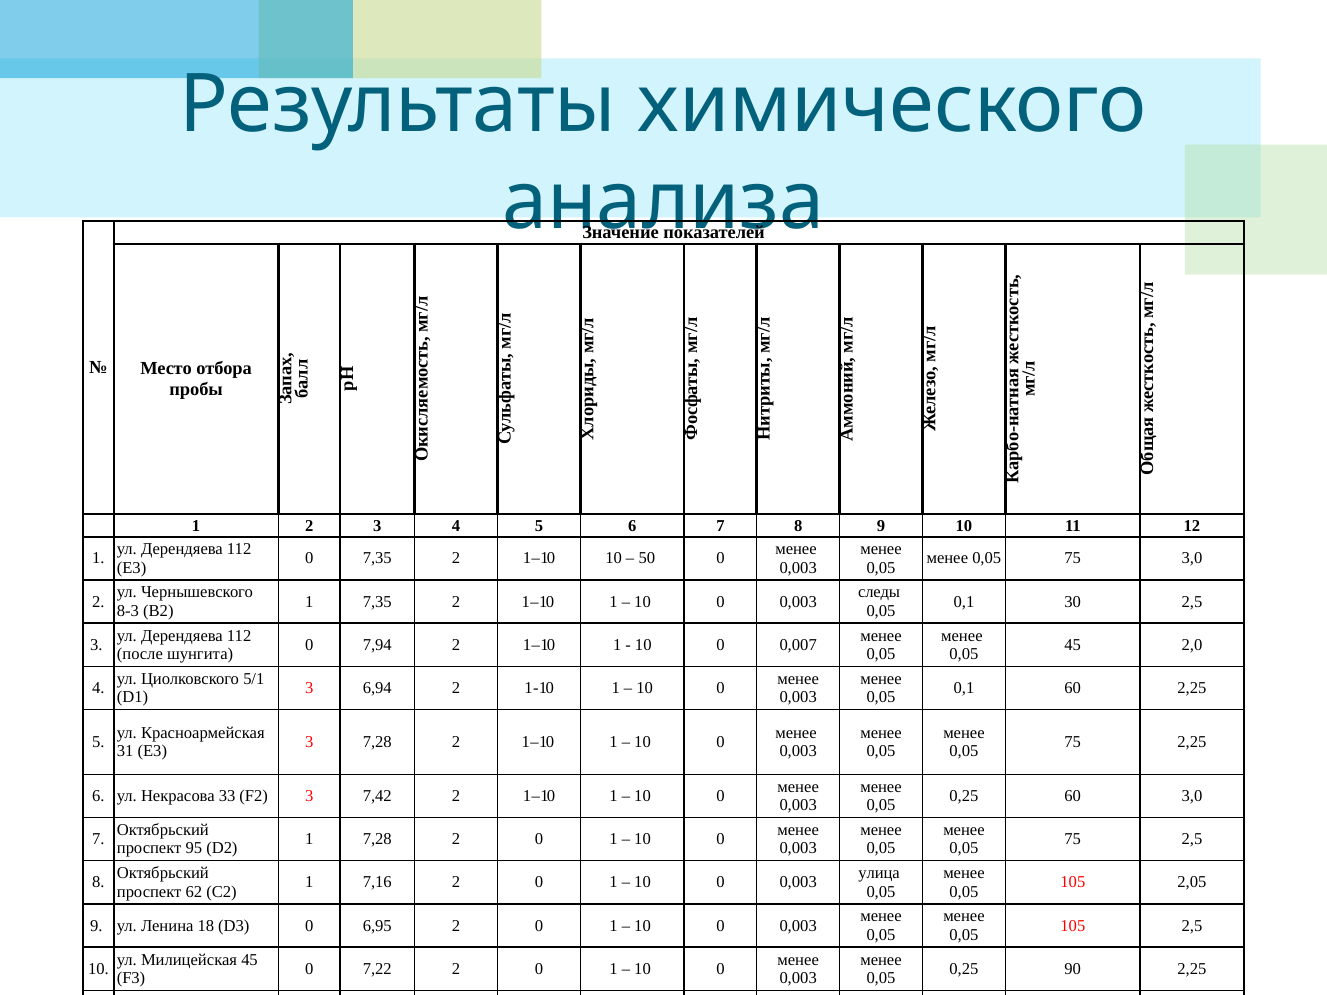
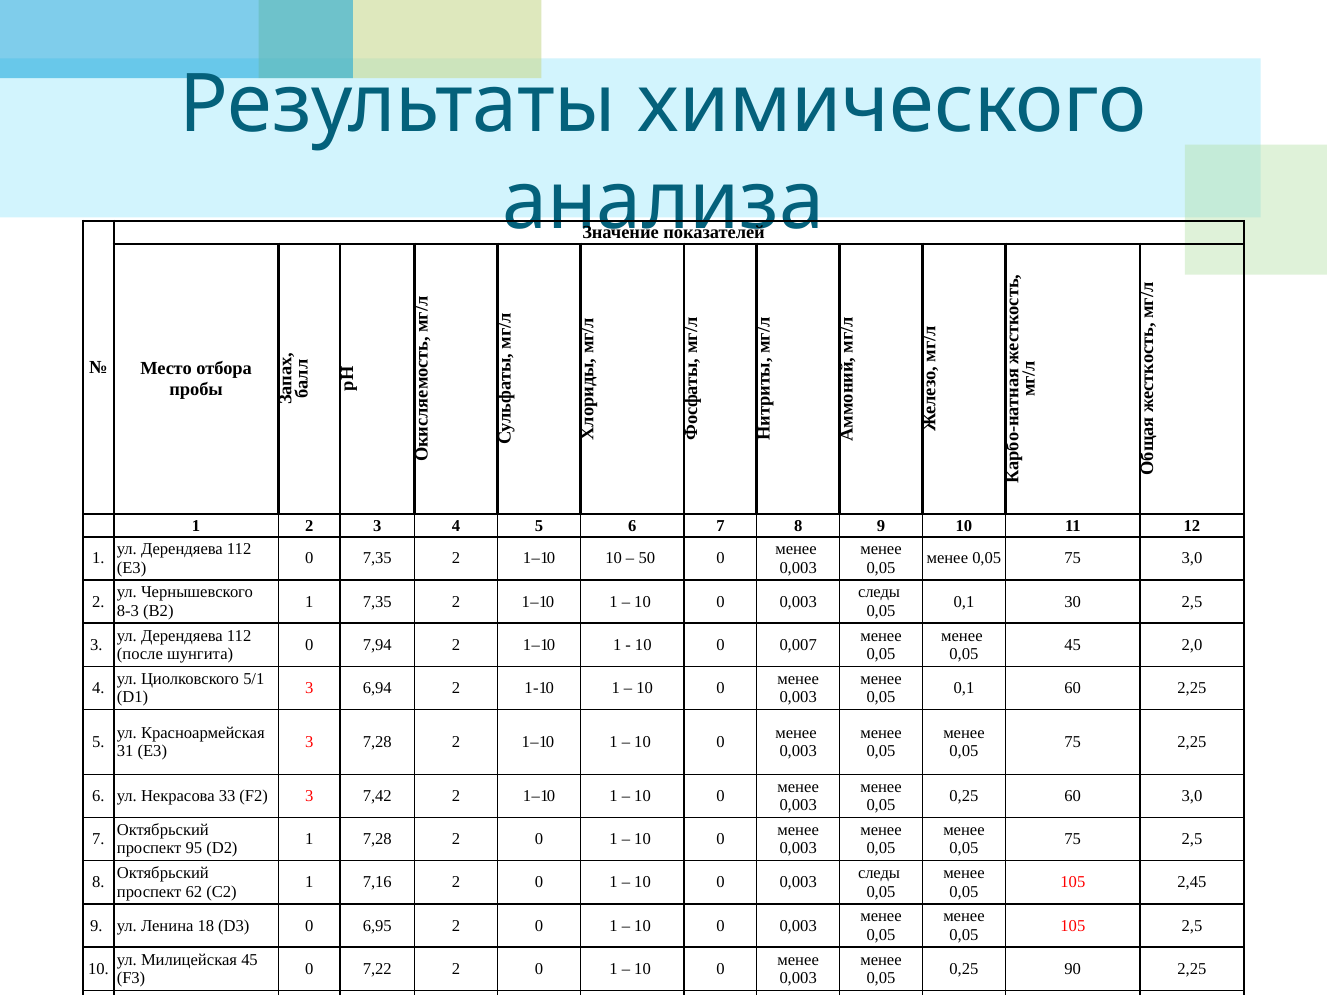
улица at (879, 873): улица -> следы
2,05: 2,05 -> 2,45
